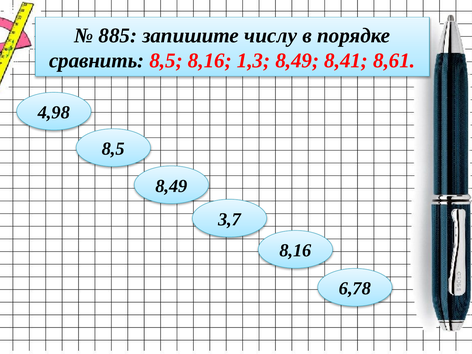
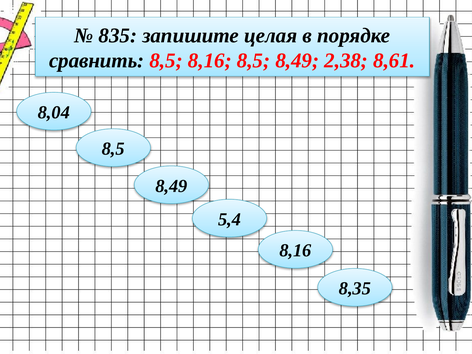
885: 885 -> 835
числу: числу -> целая
8,16 1,3: 1,3 -> 8,5
8,41: 8,41 -> 2,38
4,98: 4,98 -> 8,04
3,7: 3,7 -> 5,4
6,78: 6,78 -> 8,35
